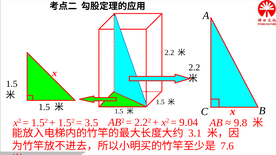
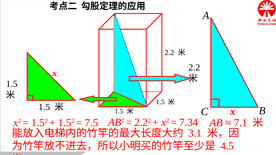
3.5: 3.5 -> 7.5
9.04: 9.04 -> 7.34
9.8: 9.8 -> 7.1
7.6: 7.6 -> 4.5
